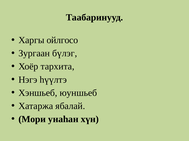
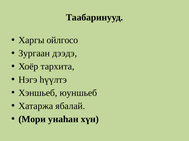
бүлэг: бүлэг -> дээдэ
